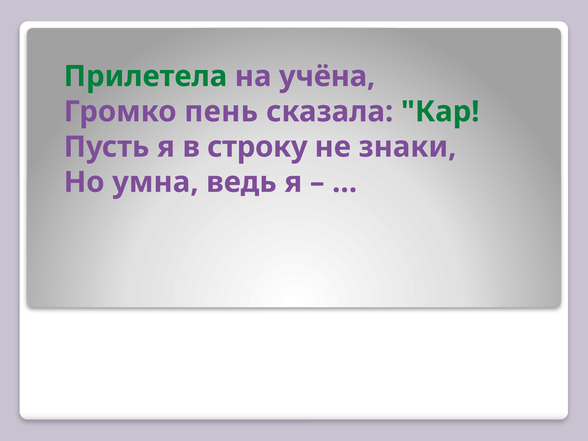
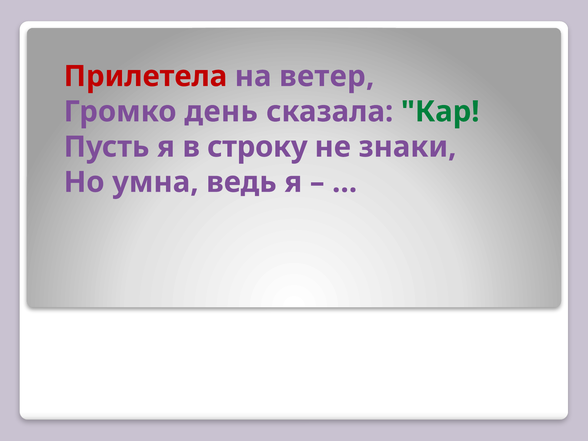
Прилетела colour: green -> red
учёна: учёна -> ветер
пень: пень -> день
